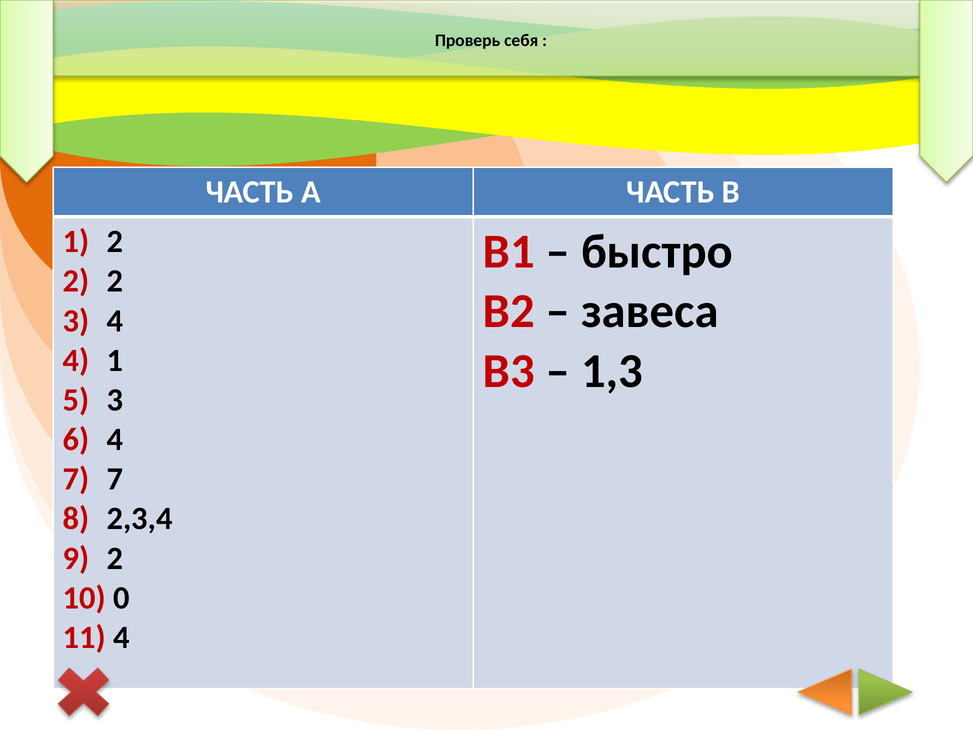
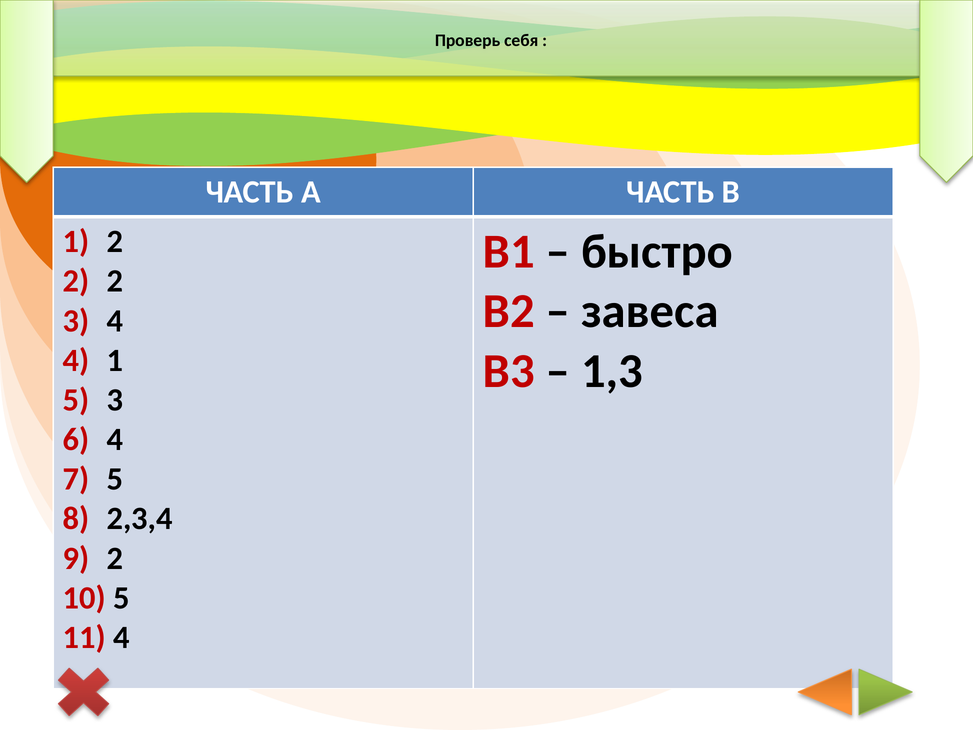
7 at (115, 479): 7 -> 5
0 at (121, 598): 0 -> 5
